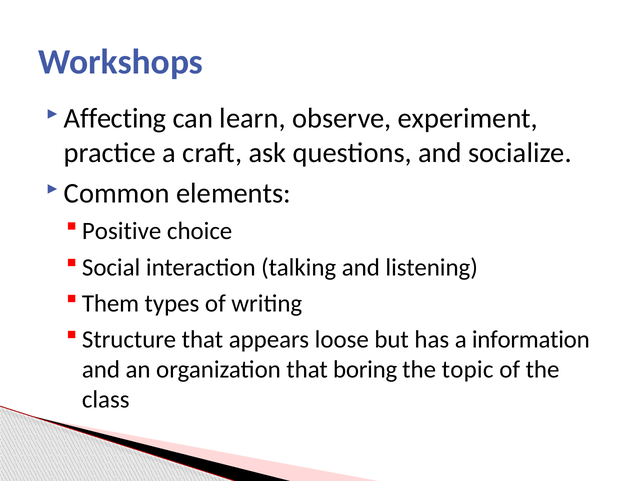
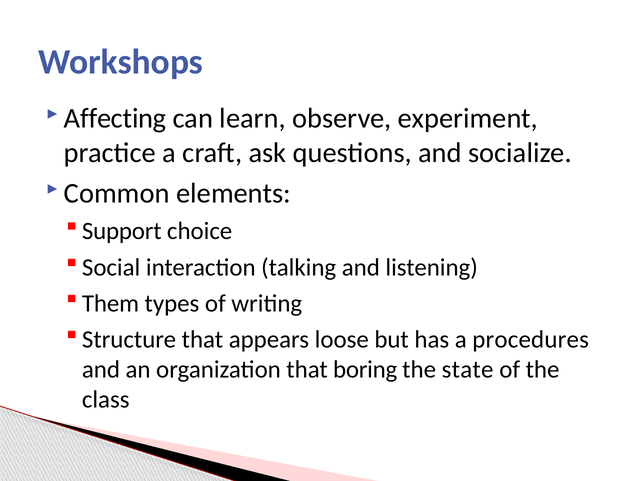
Positive: Positive -> Support
information: information -> procedures
topic: topic -> state
